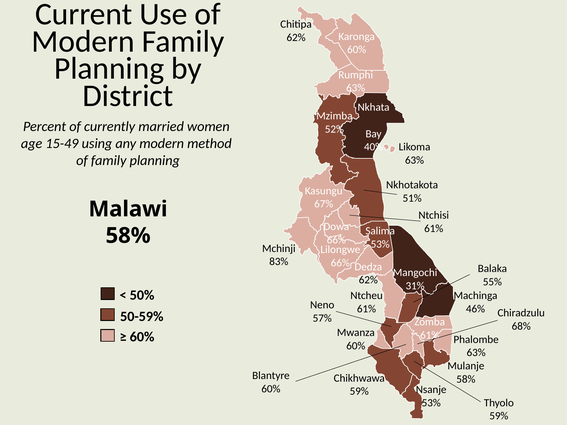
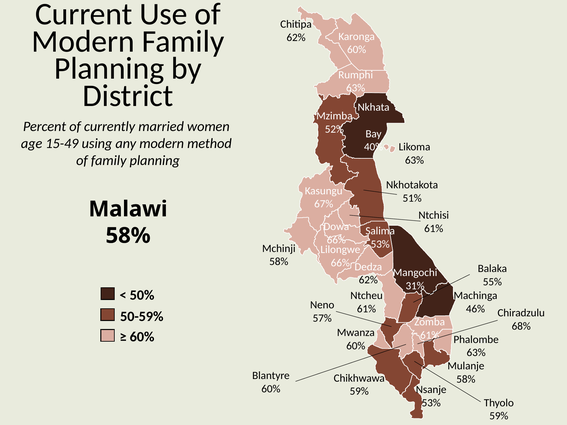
83% at (279, 262): 83% -> 58%
